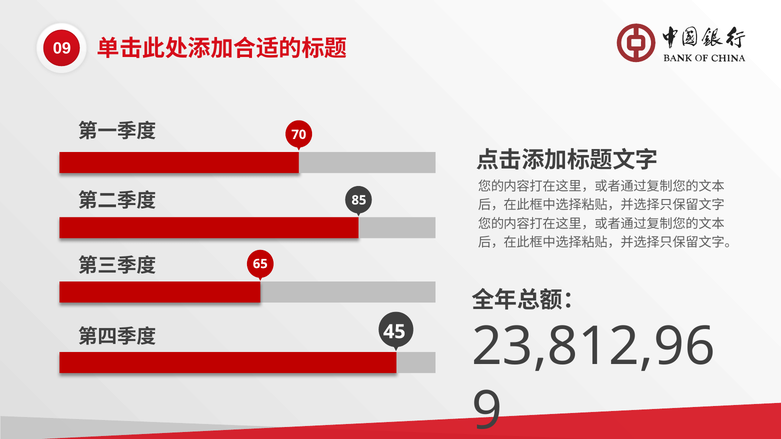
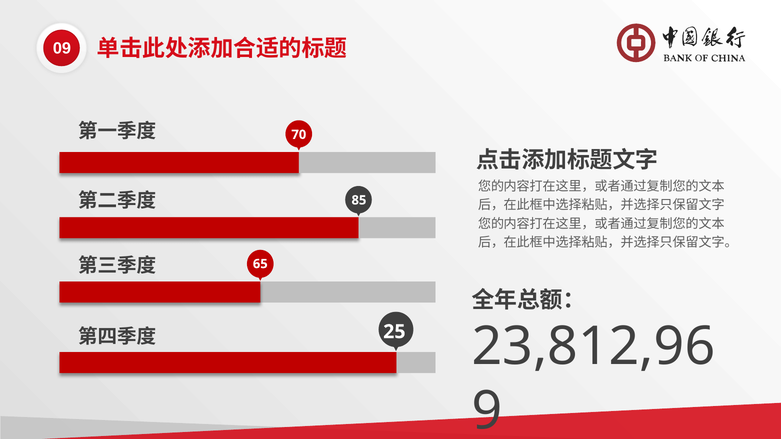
45: 45 -> 25
